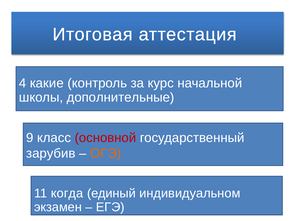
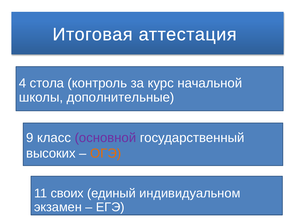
какие: какие -> стола
основной colour: red -> purple
зарубив: зарубив -> высоких
когда: когда -> своих
